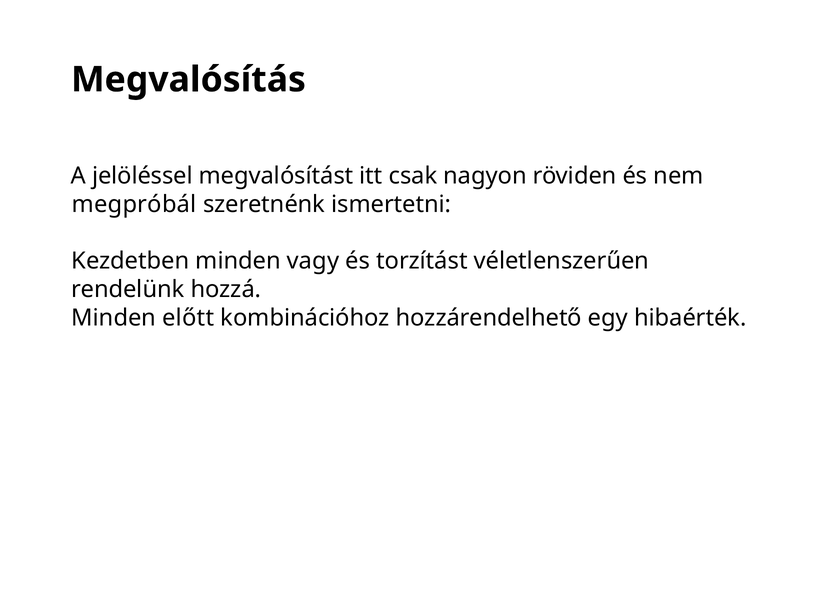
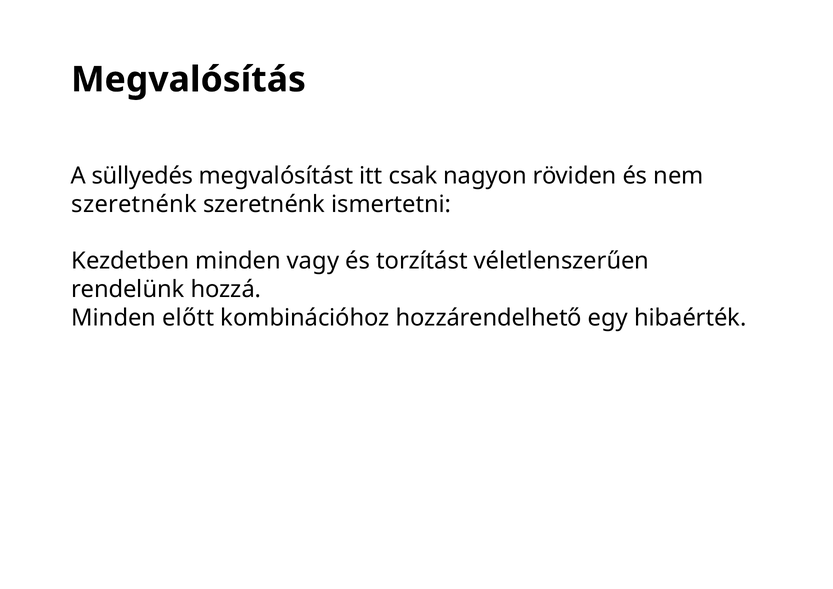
jelöléssel: jelöléssel -> süllyedés
megpróbál at (134, 204): megpróbál -> szeretnénk
